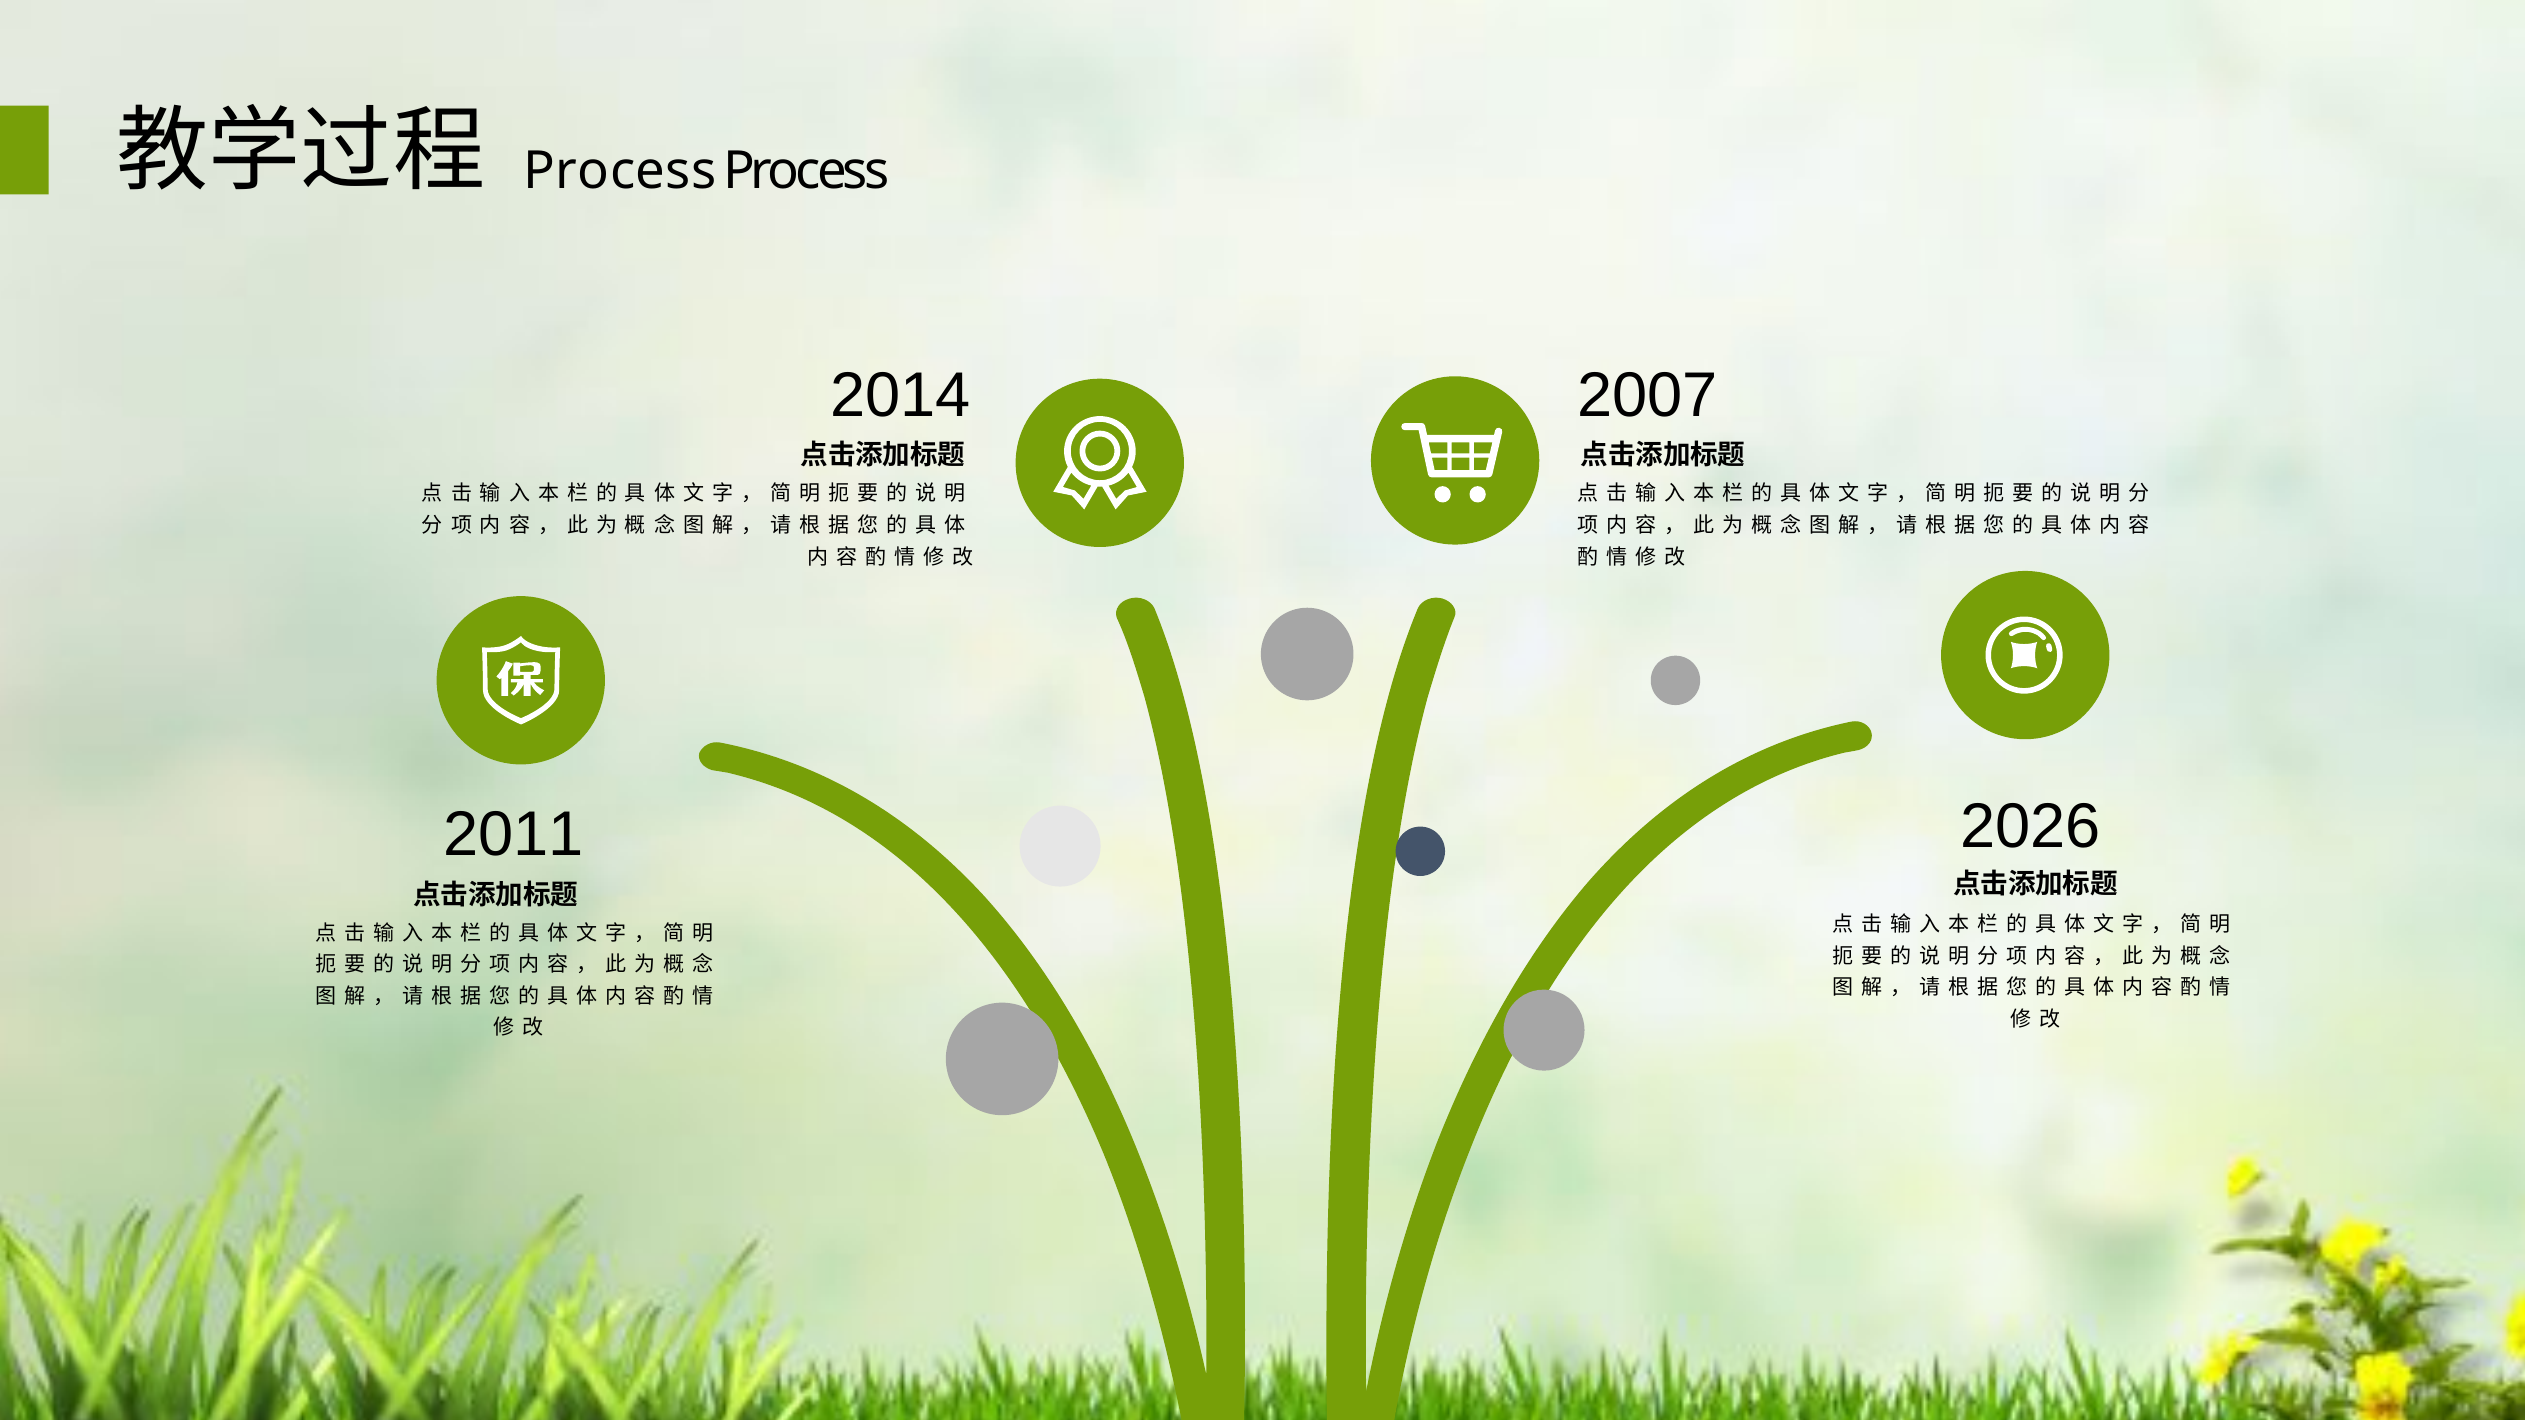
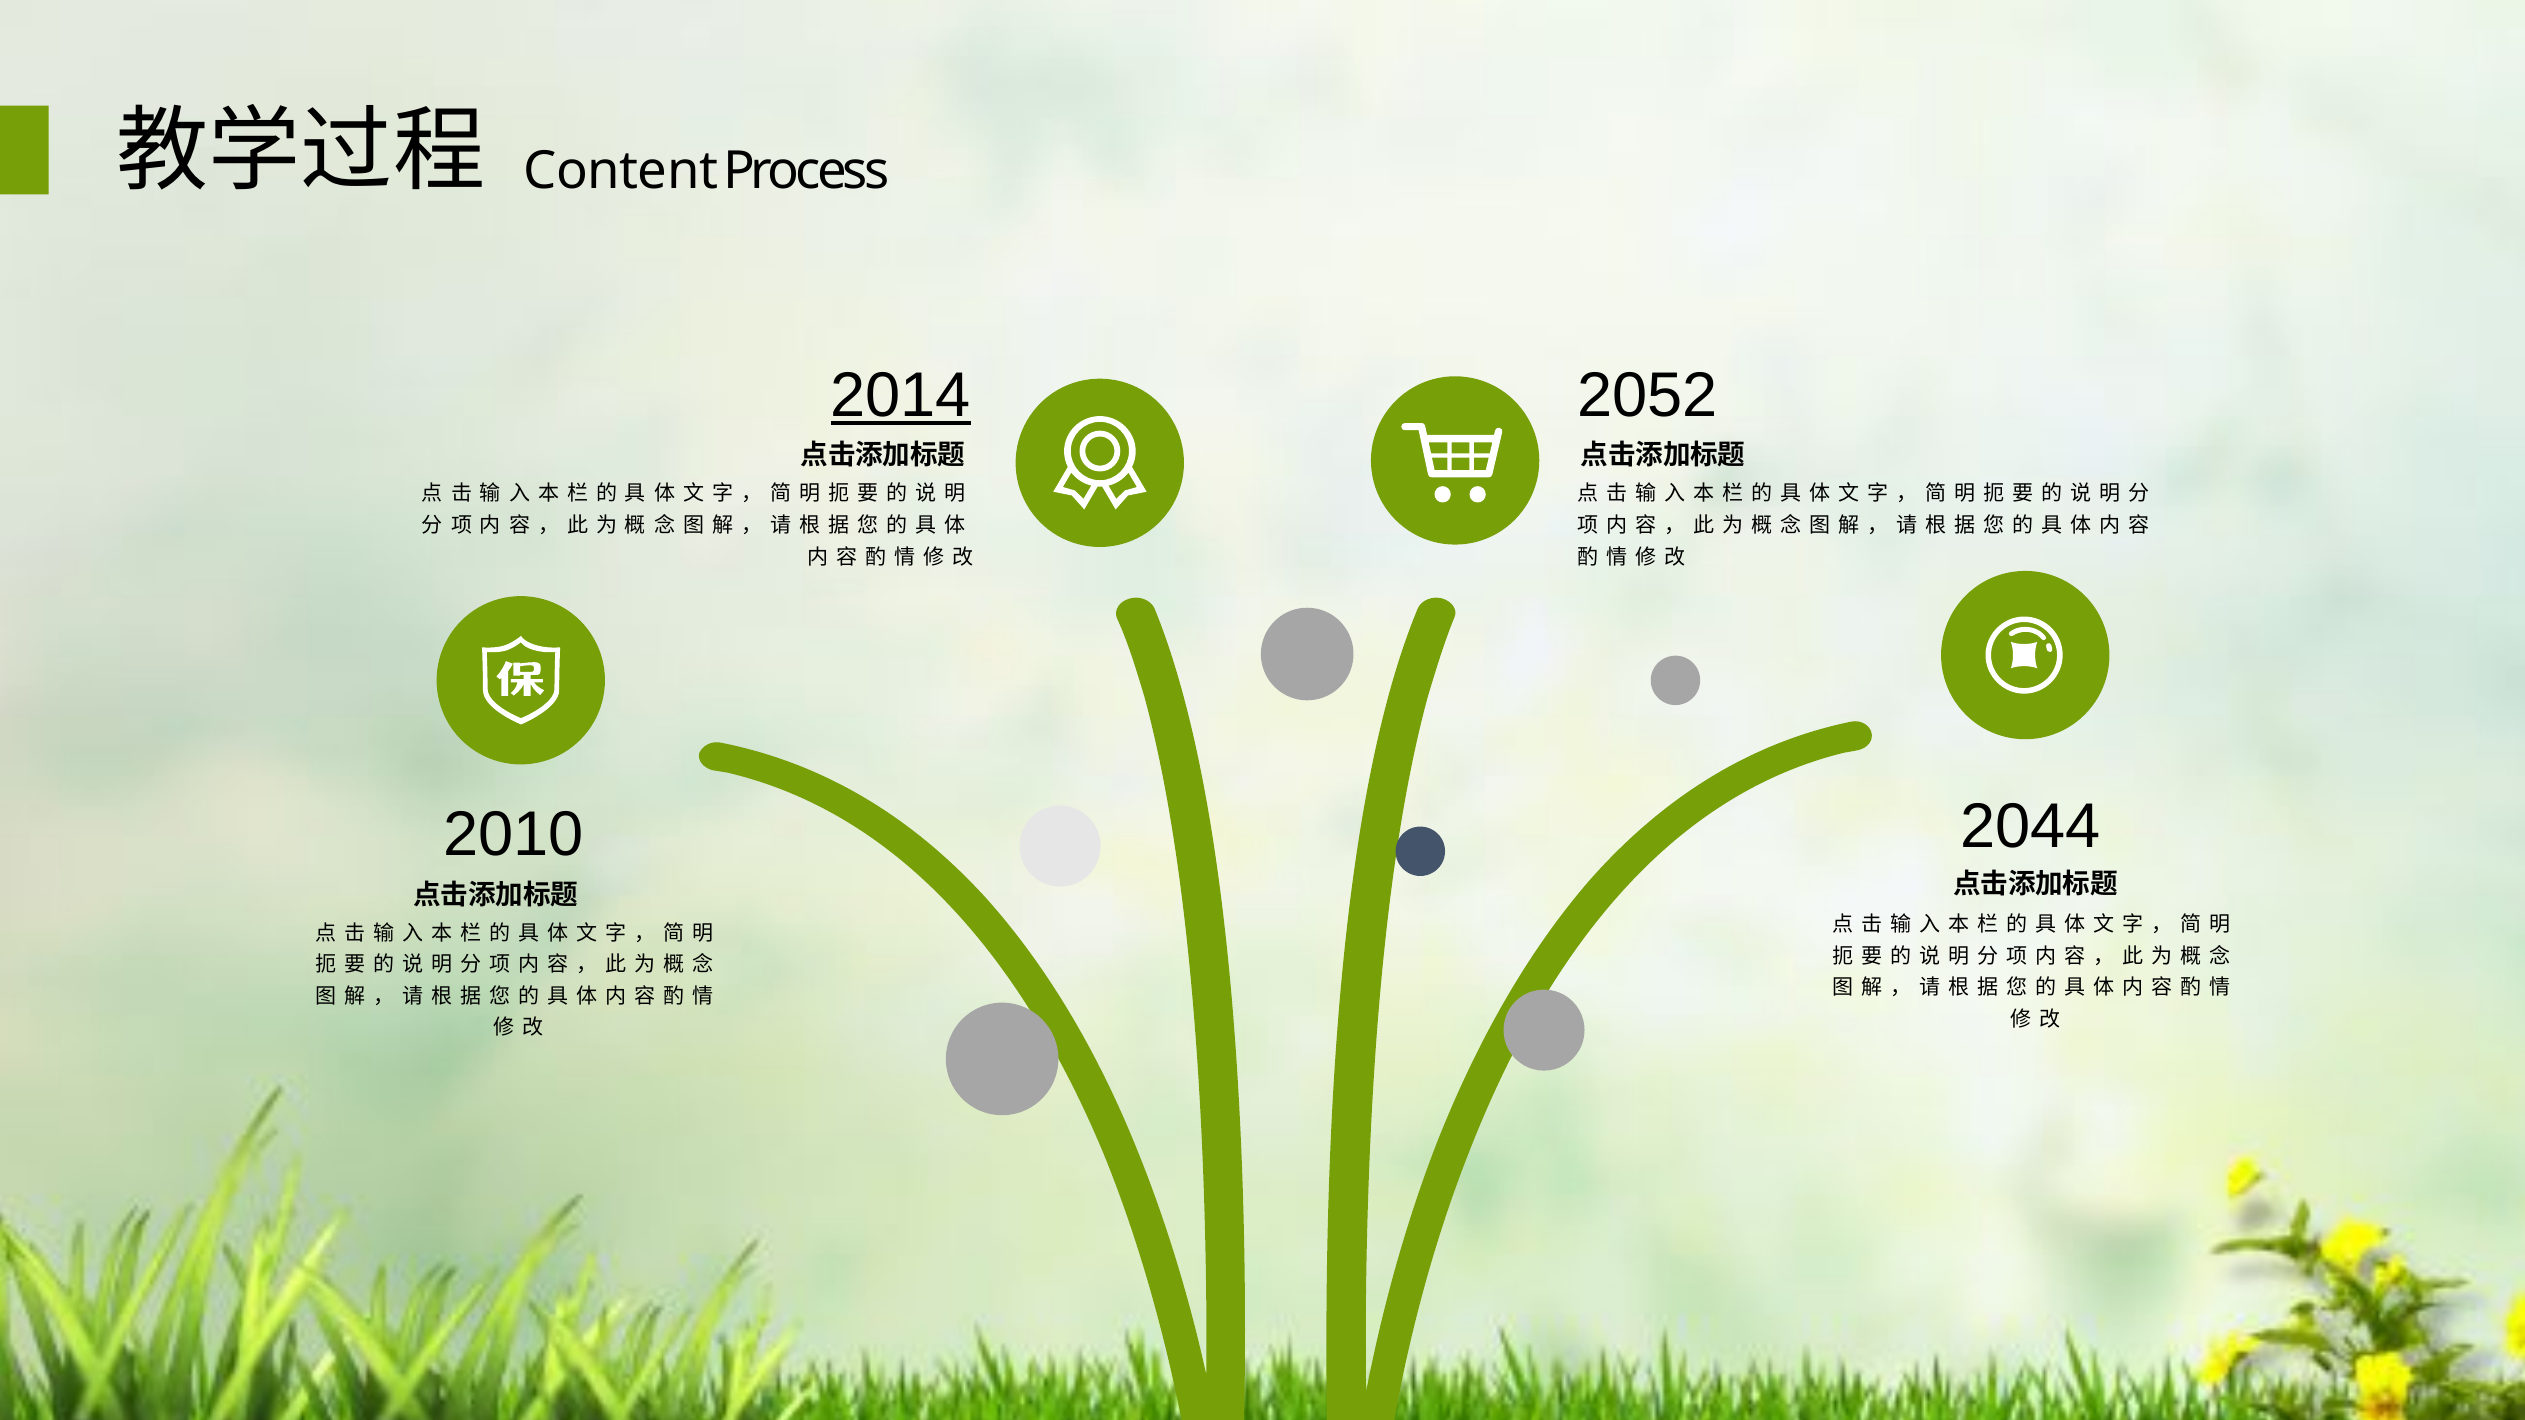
Process at (620, 171): Process -> Content
2014 underline: none -> present
2007: 2007 -> 2052
2026: 2026 -> 2044
2011: 2011 -> 2010
